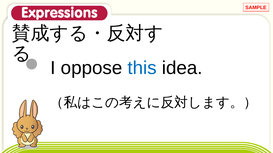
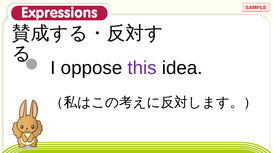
this colour: blue -> purple
